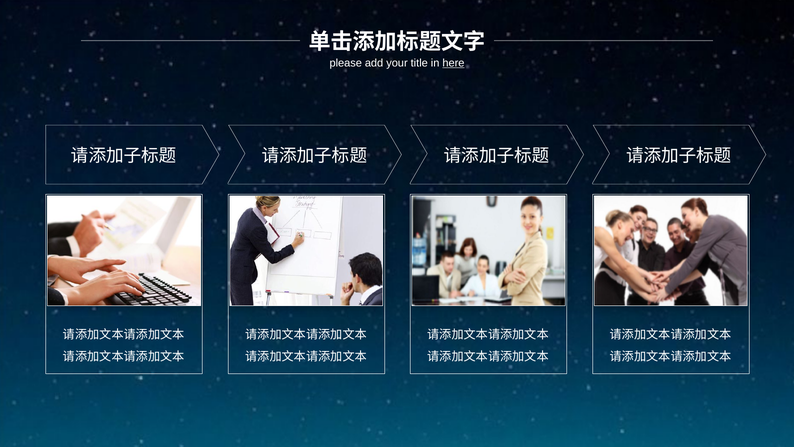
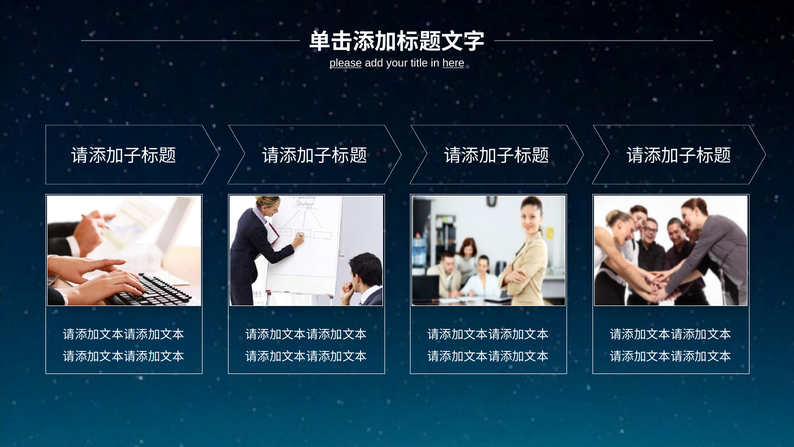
please underline: none -> present
